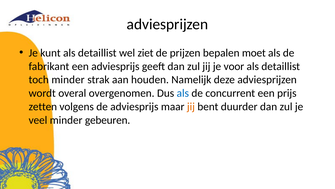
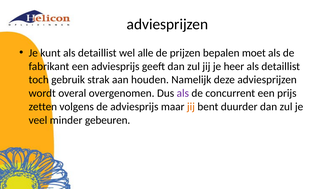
ziet: ziet -> alle
voor: voor -> heer
toch minder: minder -> gebruik
als at (183, 93) colour: blue -> purple
